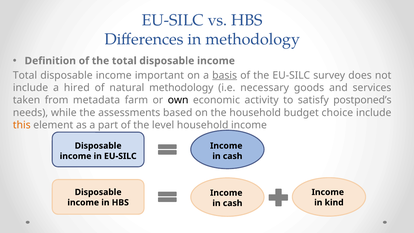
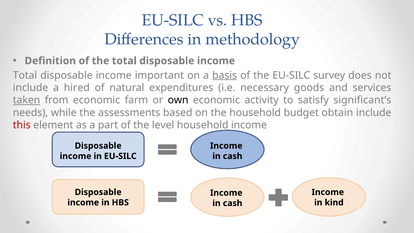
natural methodology: methodology -> expenditures
taken underline: none -> present
from metadata: metadata -> economic
postponed’s: postponed’s -> significant’s
choice: choice -> obtain
this colour: orange -> red
